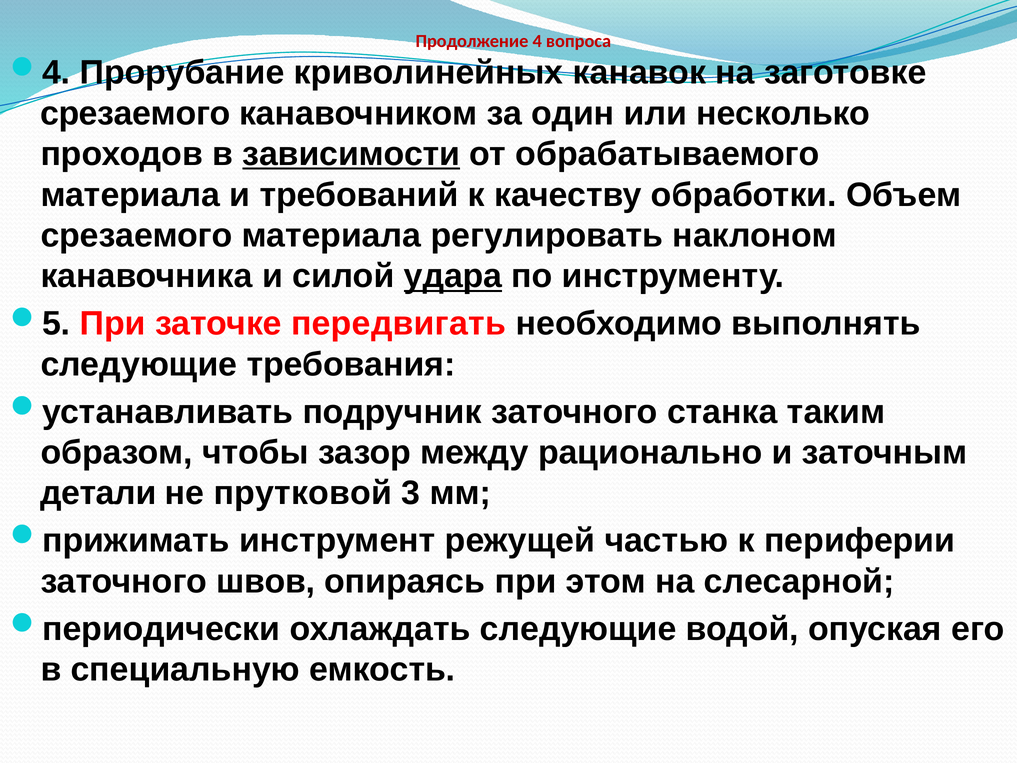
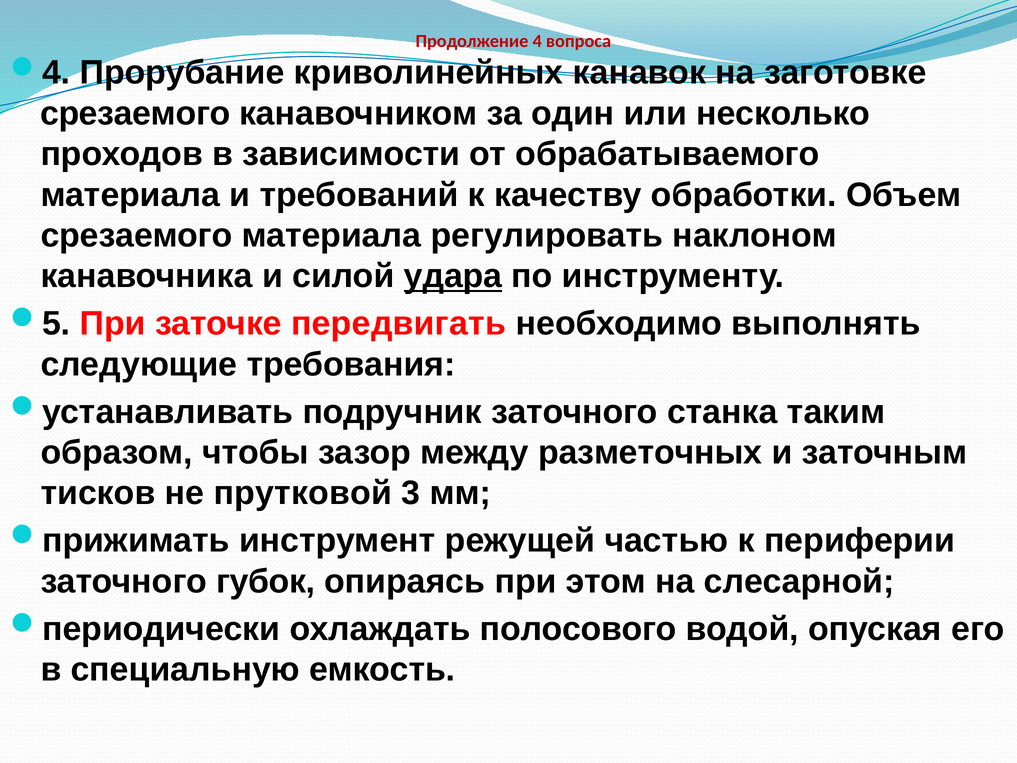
зависимости underline: present -> none
рационально: рационально -> разметочных
детали: детали -> тисков
швов: швов -> губок
охлаждать следующие: следующие -> полосового
